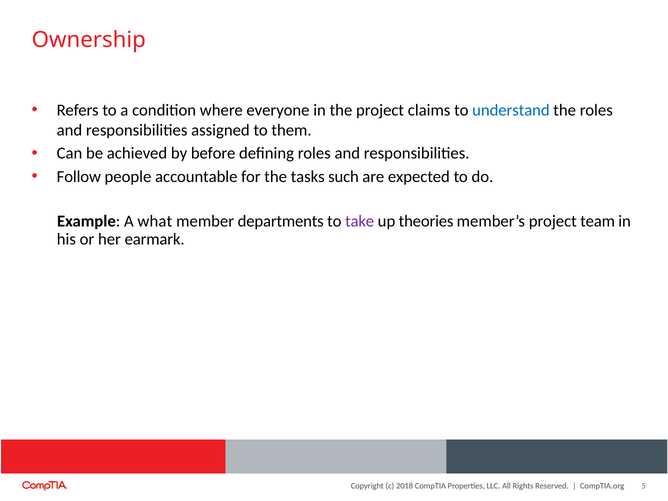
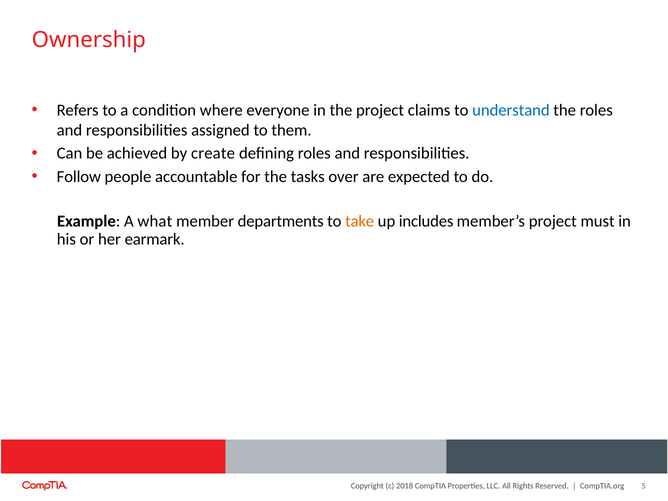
before: before -> create
such: such -> over
take colour: purple -> orange
theories: theories -> includes
team: team -> must
